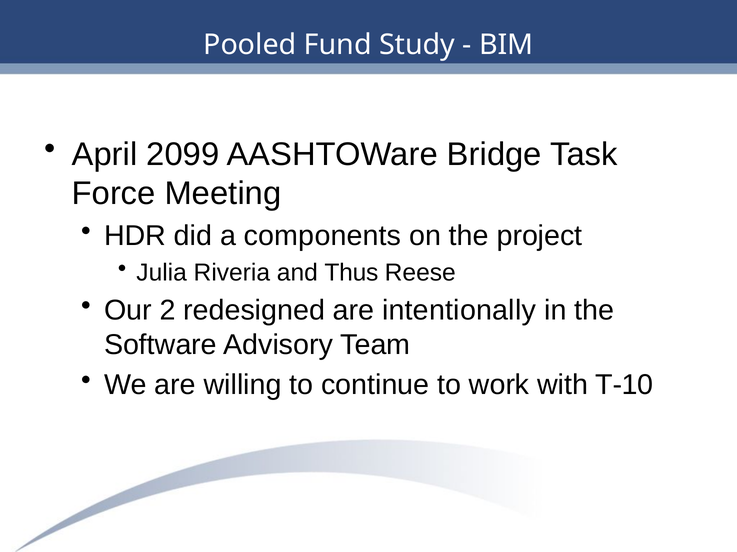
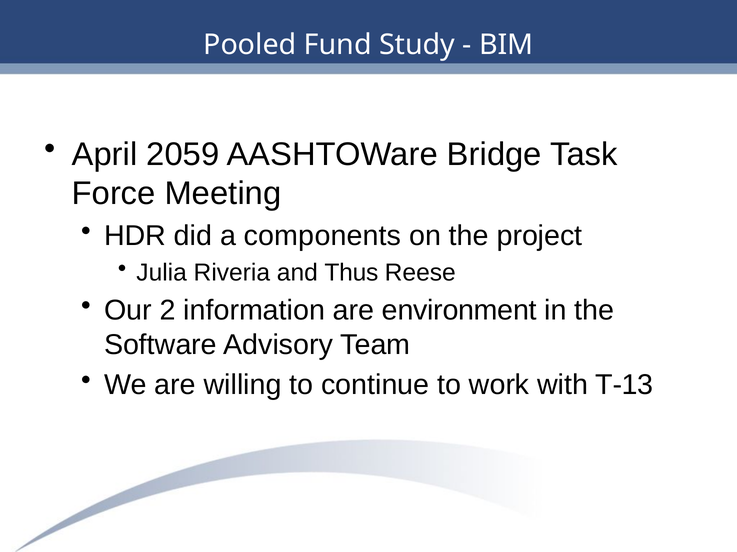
2099: 2099 -> 2059
redesigned: redesigned -> information
intentionally: intentionally -> environment
T-10: T-10 -> T-13
